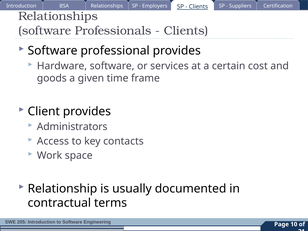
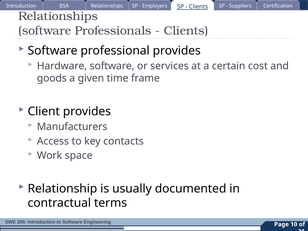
Administrators: Administrators -> Manufacturers
